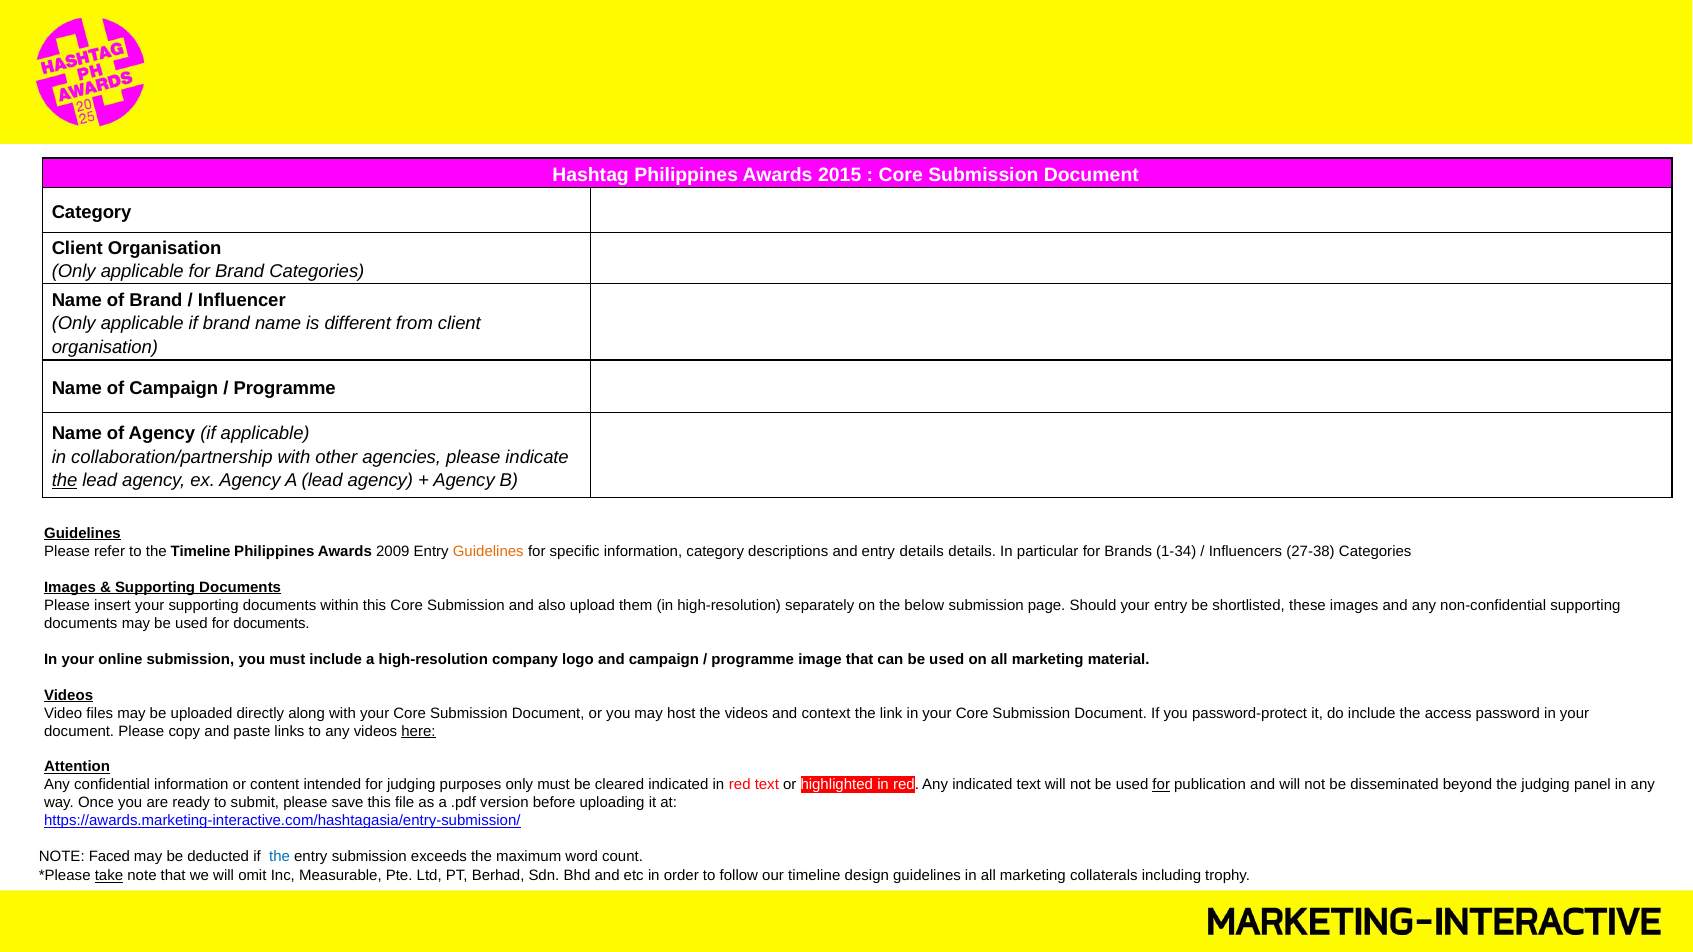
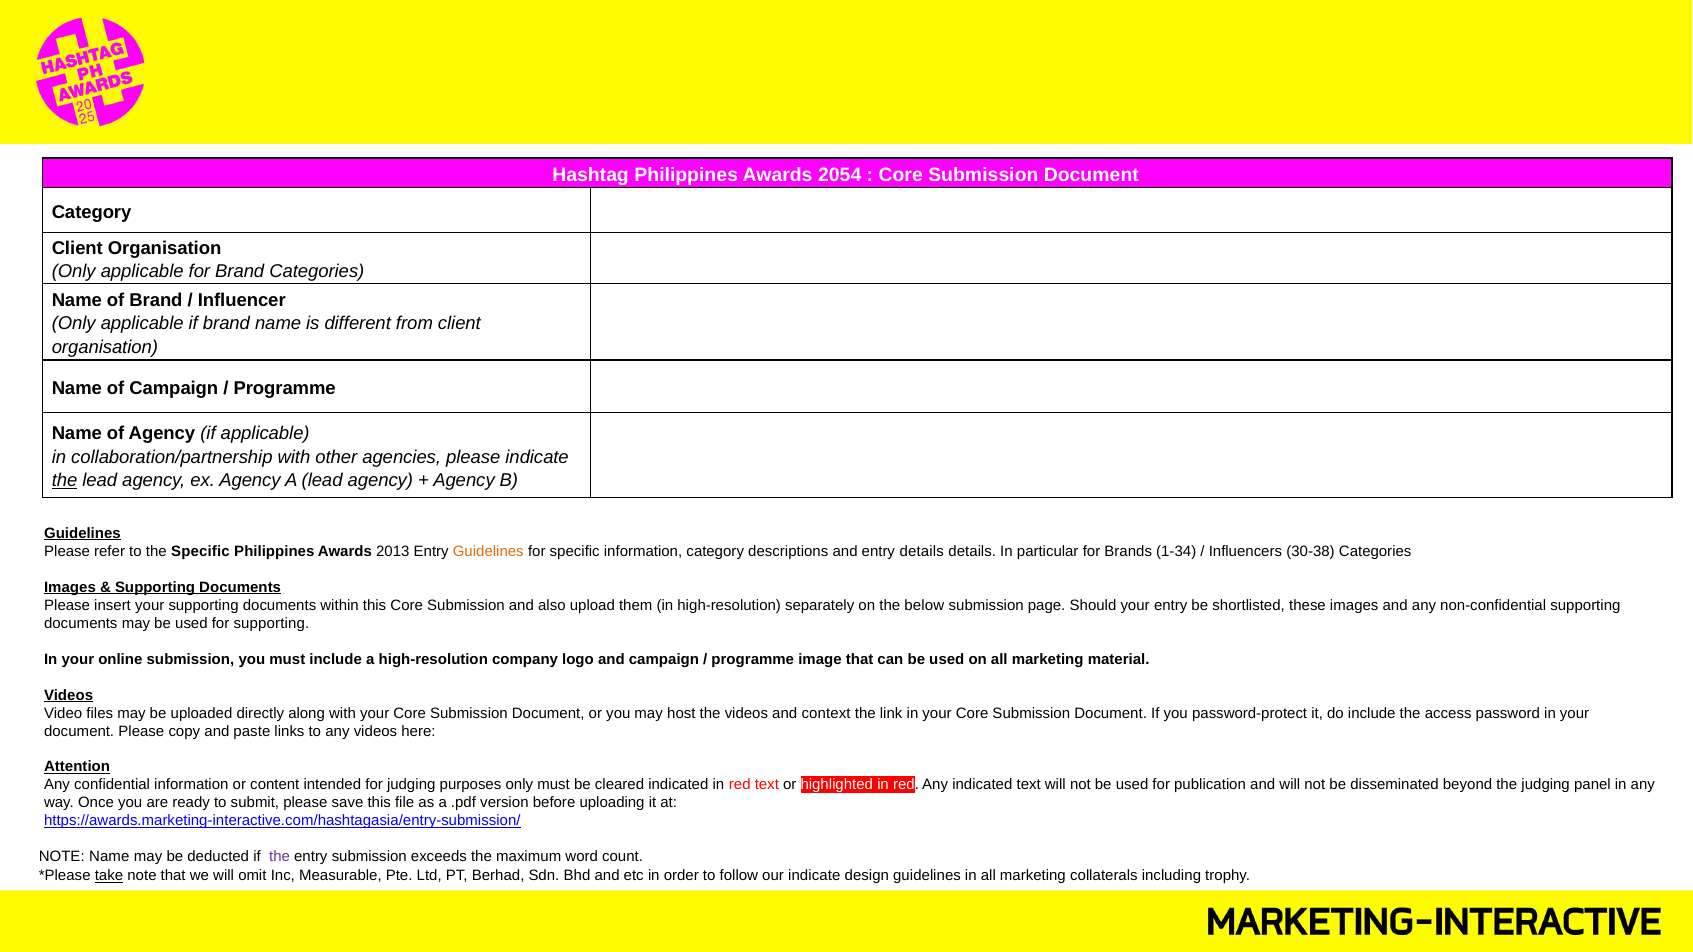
2015: 2015 -> 2054
the Timeline: Timeline -> Specific
2009: 2009 -> 2013
27-38: 27-38 -> 30-38
for documents: documents -> supporting
here underline: present -> none
for at (1161, 785) underline: present -> none
NOTE Faced: Faced -> Name
the at (280, 857) colour: blue -> purple
our timeline: timeline -> indicate
